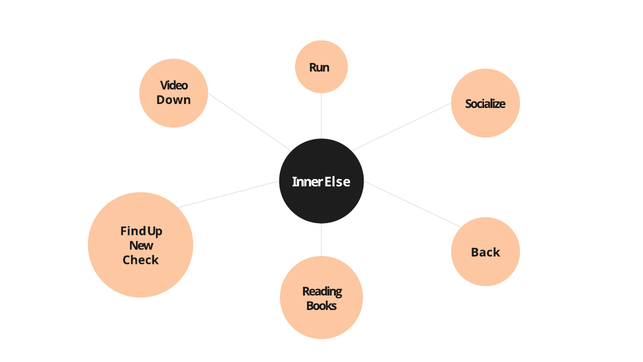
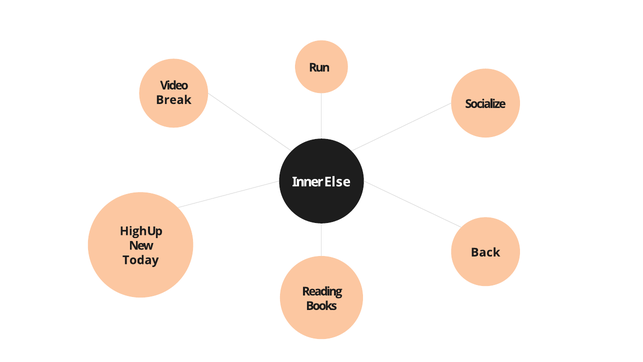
Down: Down -> Break
Find: Find -> High
Check: Check -> Today
